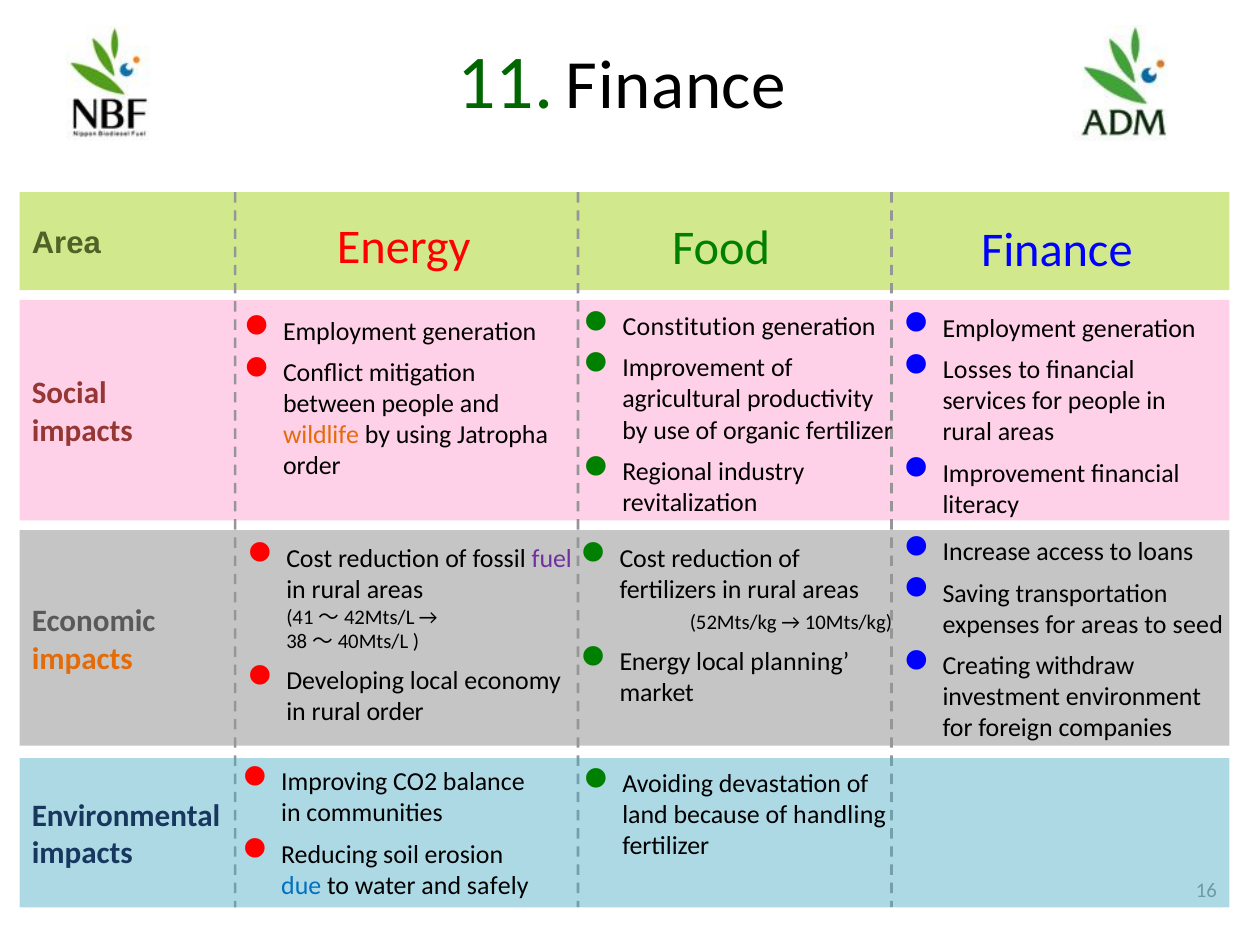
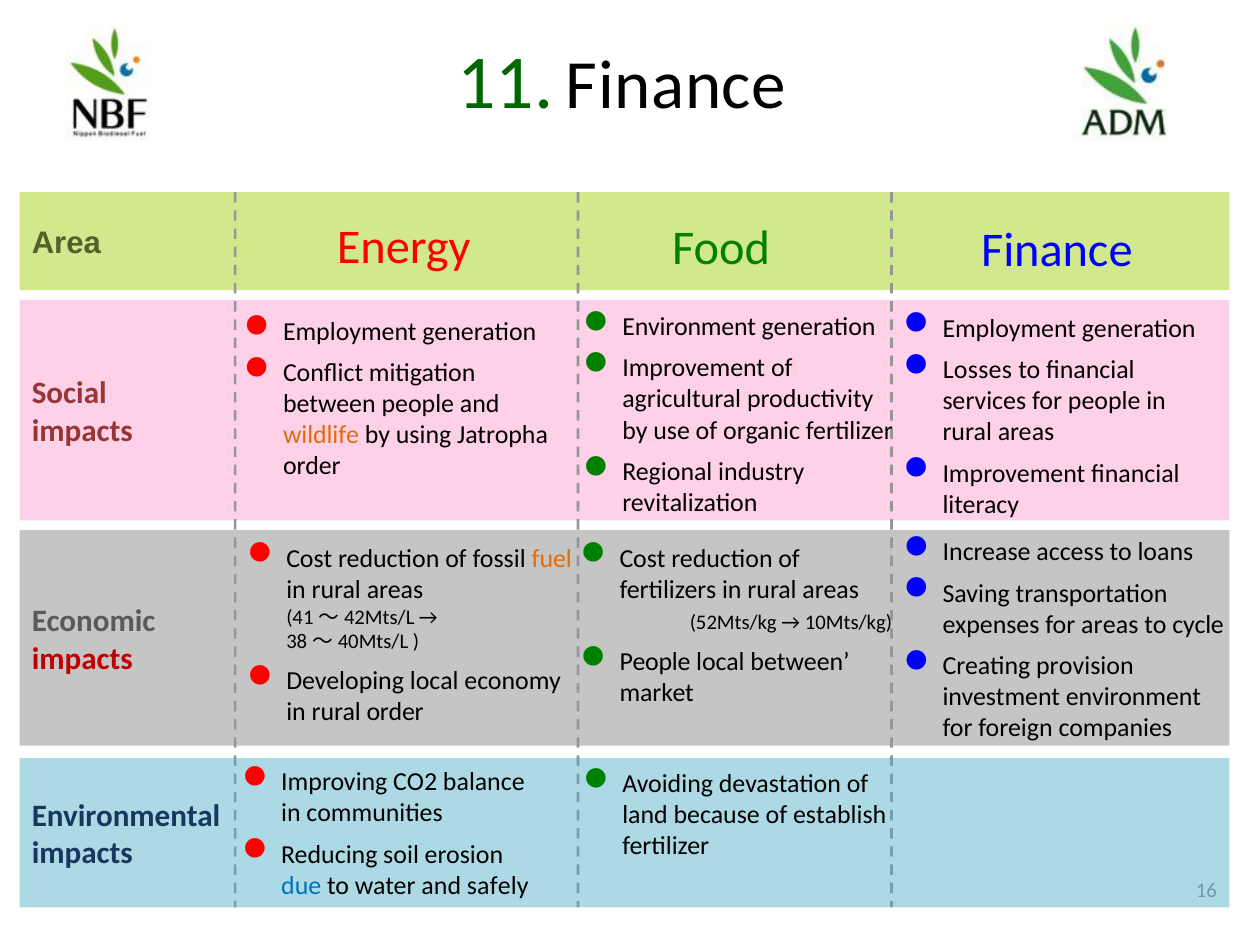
Constitution at (689, 327): Constitution -> Environment
fuel colour: purple -> orange
seed: seed -> cycle
Energy at (655, 662): Energy -> People
local planning: planning -> between
impacts at (82, 659) colour: orange -> red
withdraw: withdraw -> provision
handling: handling -> establish
